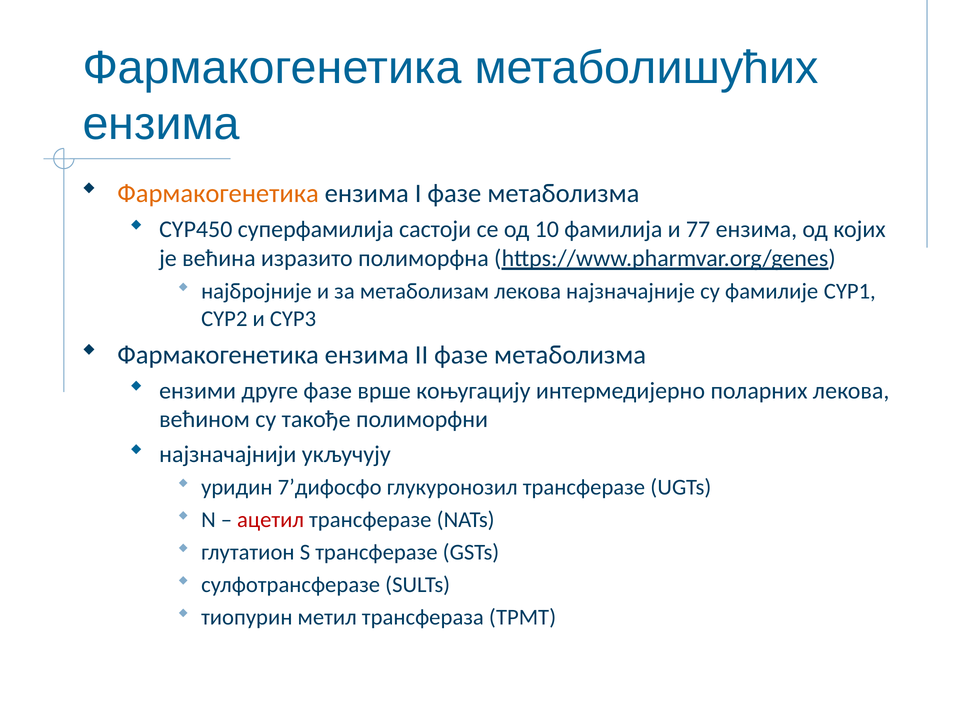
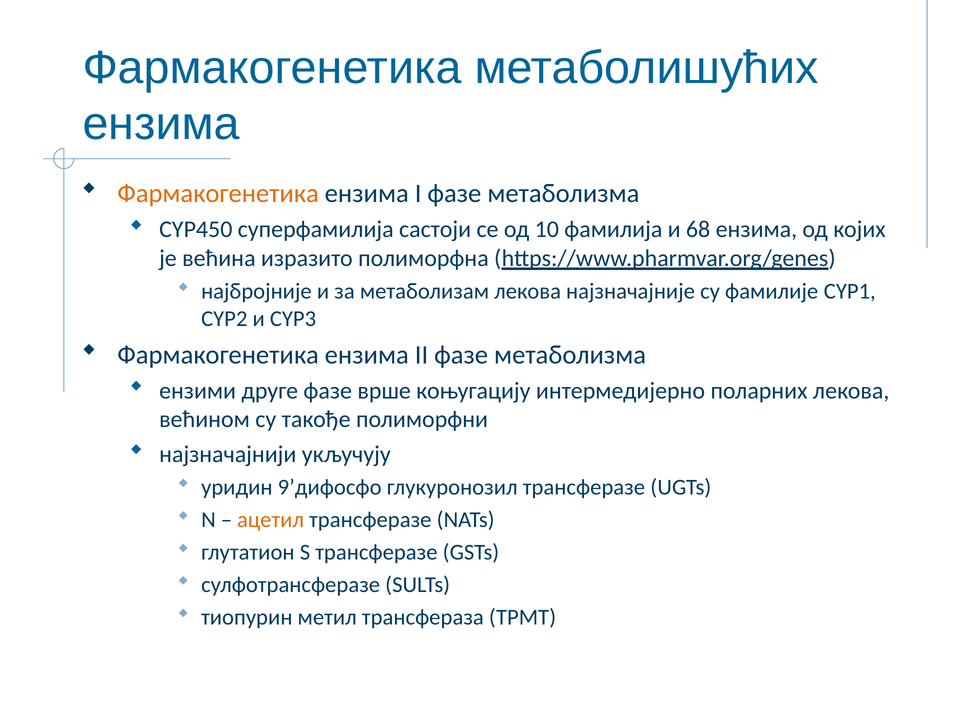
77: 77 -> 68
7’дифосфо: 7’дифосфо -> 9’дифосфо
ацетил colour: red -> orange
